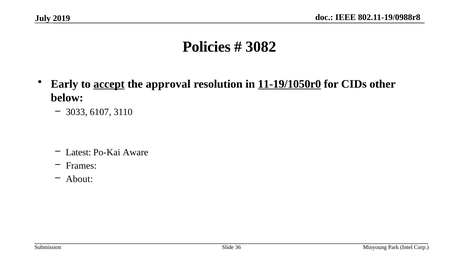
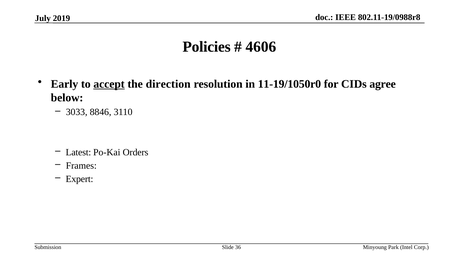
3082: 3082 -> 4606
approval: approval -> direction
11-19/1050r0 underline: present -> none
other: other -> agree
6107: 6107 -> 8846
Aware: Aware -> Orders
About: About -> Expert
